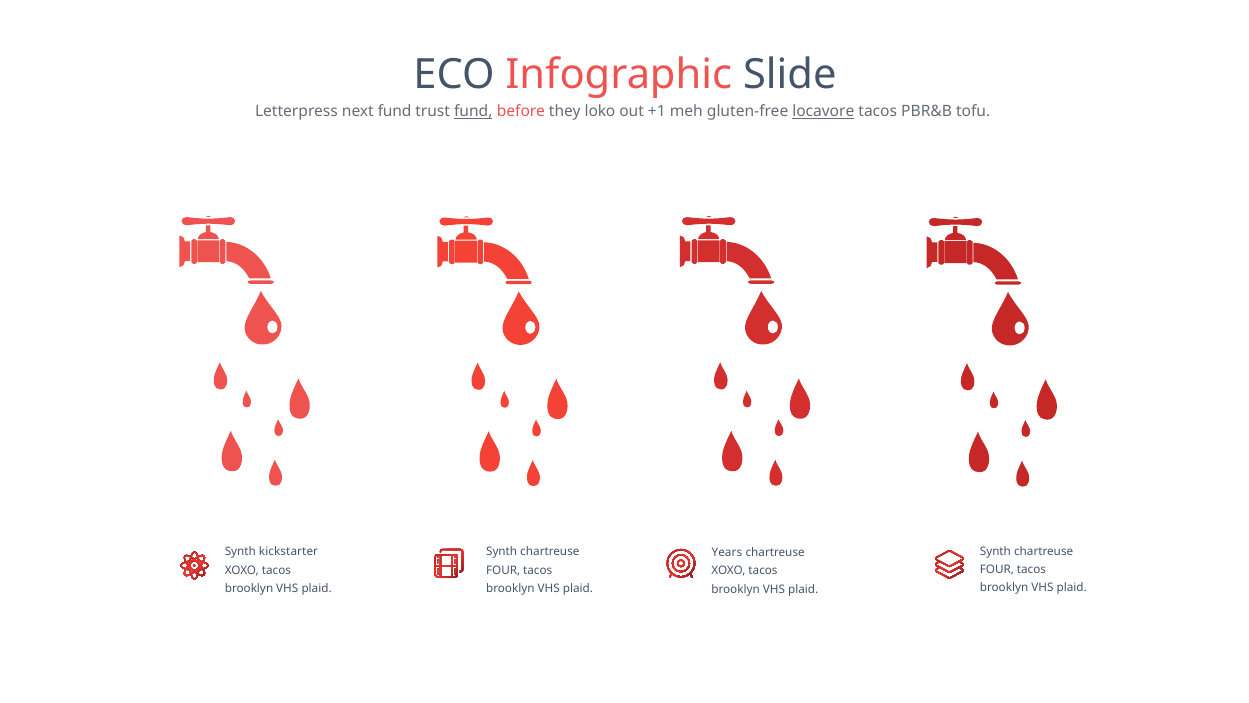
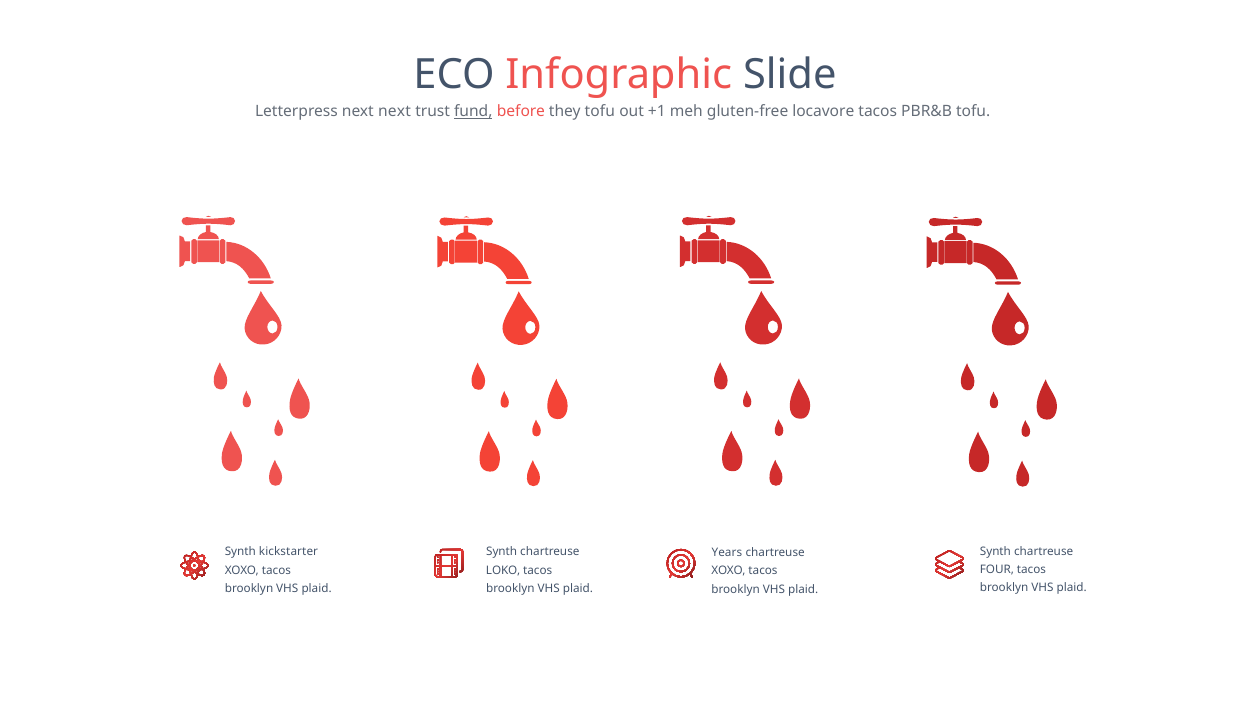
next fund: fund -> next
they loko: loko -> tofu
locavore underline: present -> none
FOUR at (503, 570): FOUR -> LOKO
